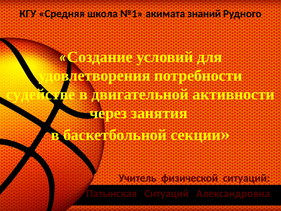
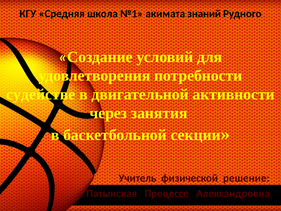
физической ситуаций: ситуаций -> решение
Патынская Ситуаций: Ситуаций -> Процессе
